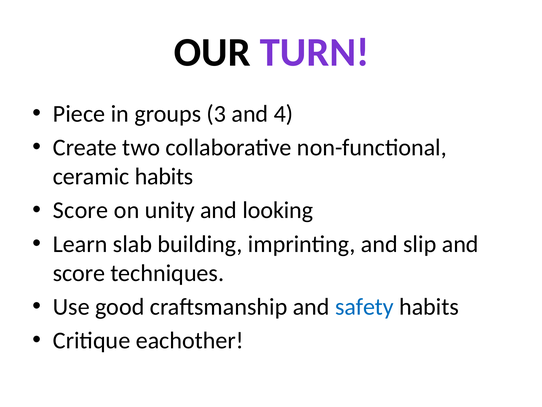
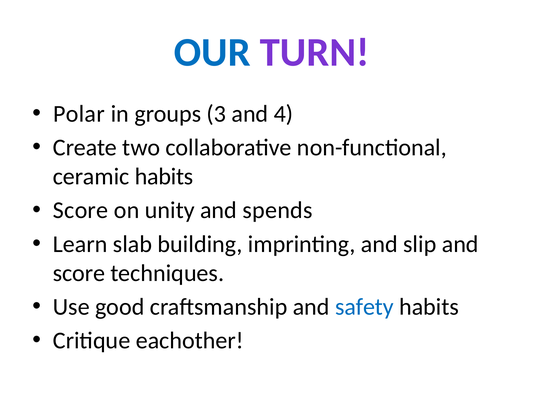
OUR colour: black -> blue
Piece: Piece -> Polar
looking: looking -> spends
